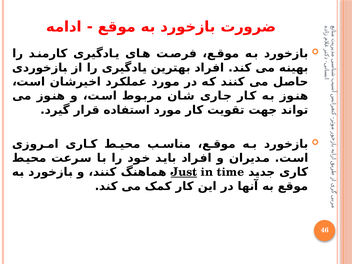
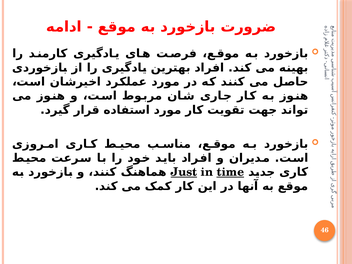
time underline: none -> present
